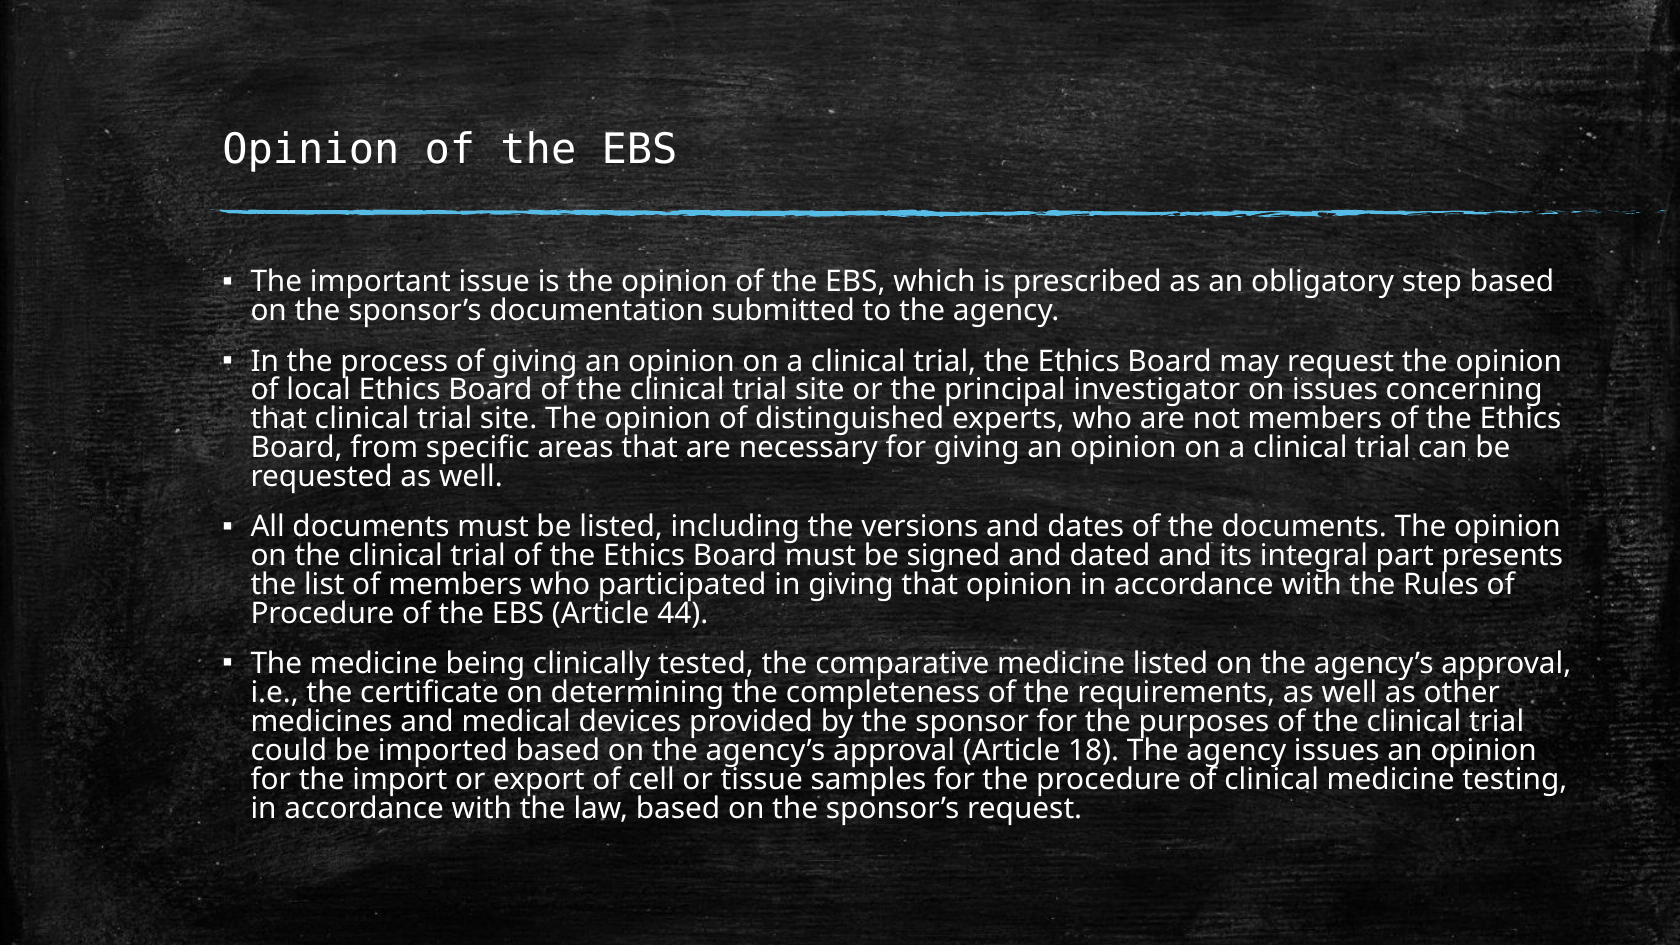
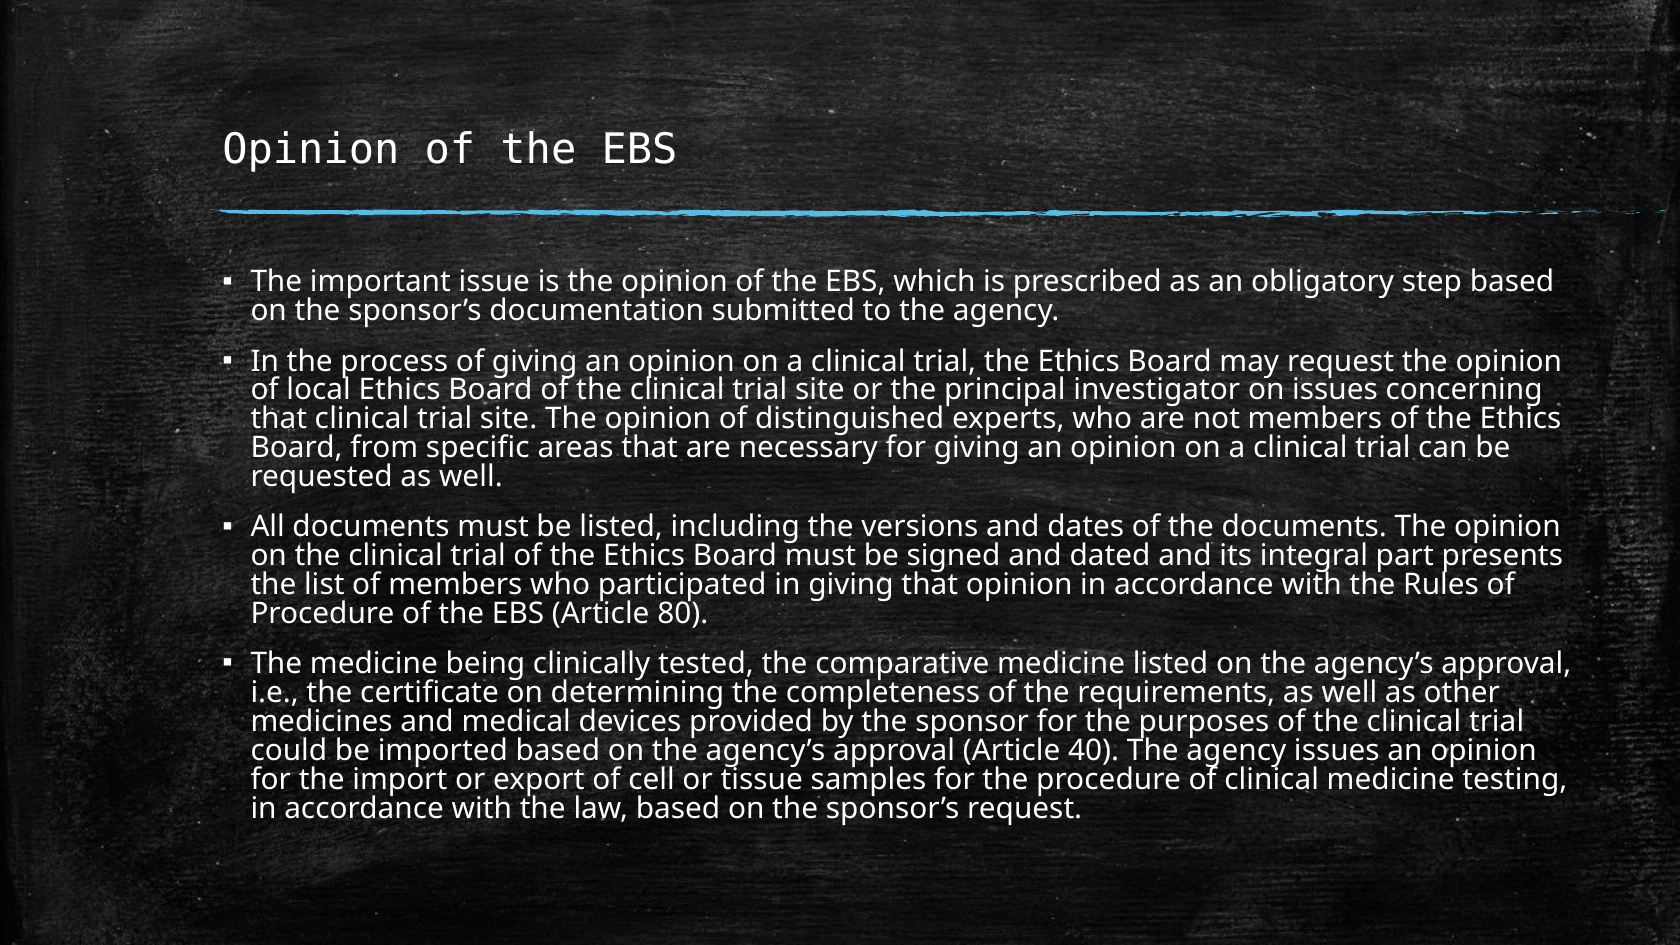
44: 44 -> 80
18: 18 -> 40
